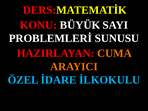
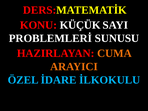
BÜYÜK: BÜYÜK -> KÜÇÜK
